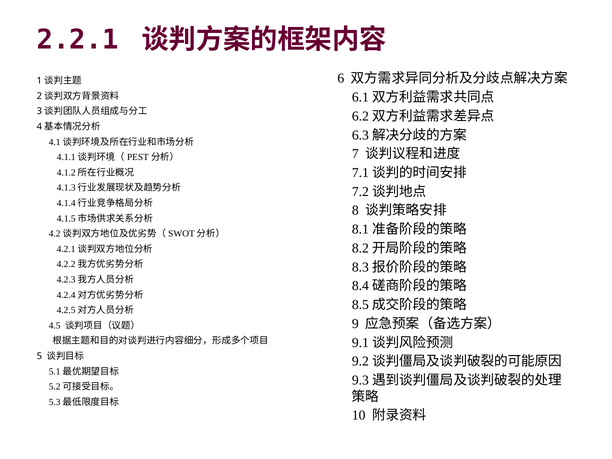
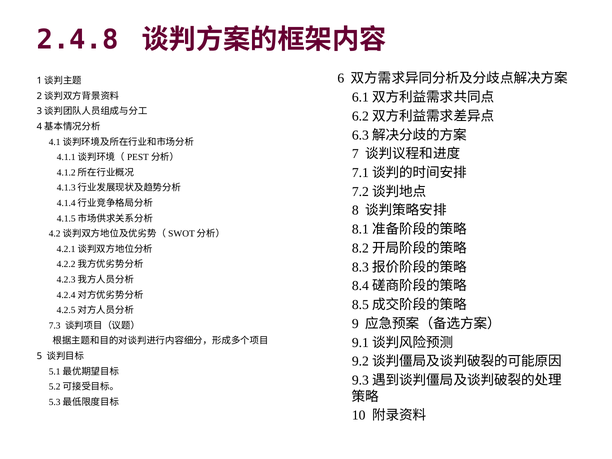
2.2.1: 2.2.1 -> 2.4.8
4.5: 4.5 -> 7.3
